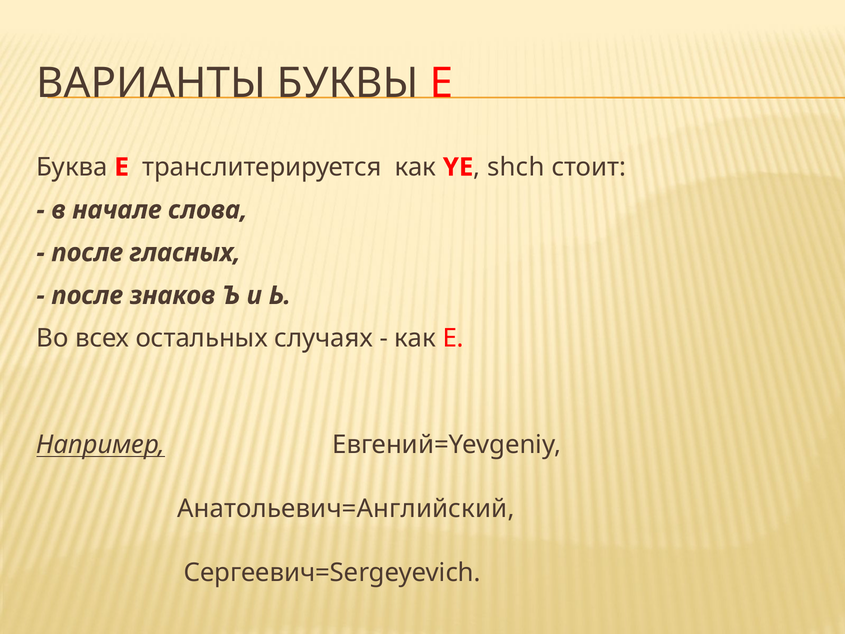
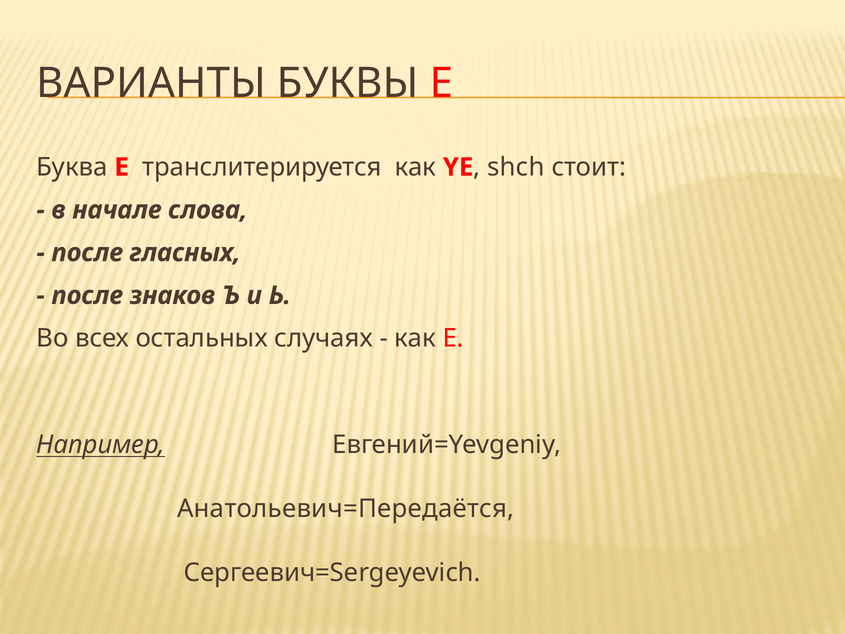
Анатольевич=Английский: Анатольевич=Английский -> Анатольевич=Передаётся
